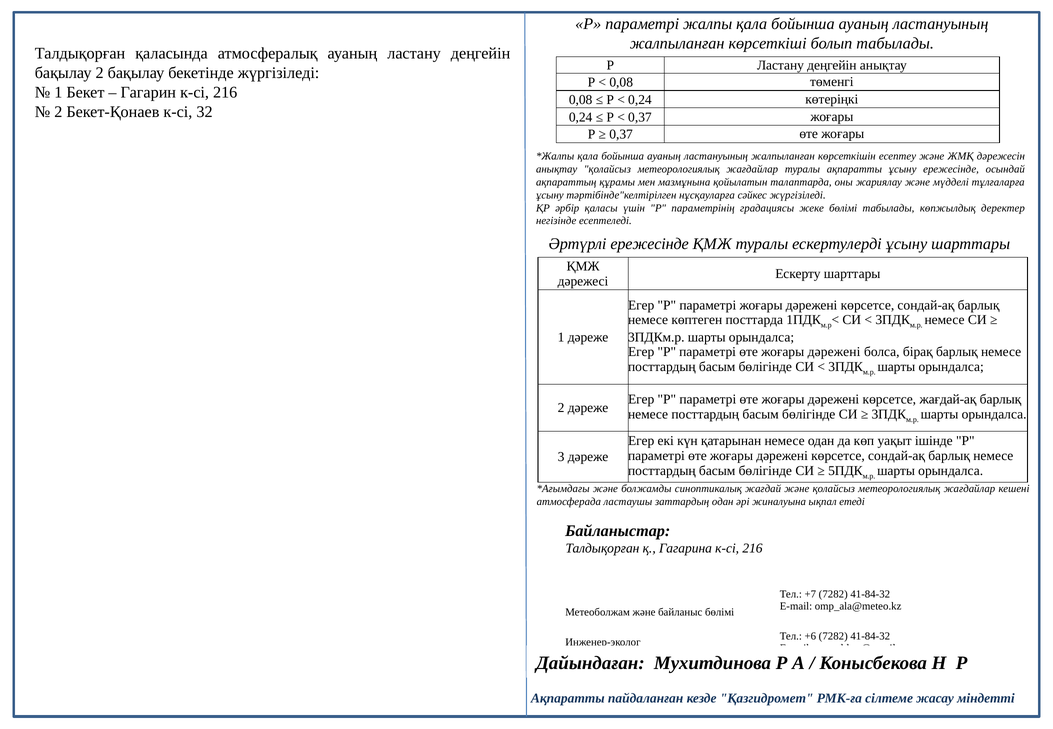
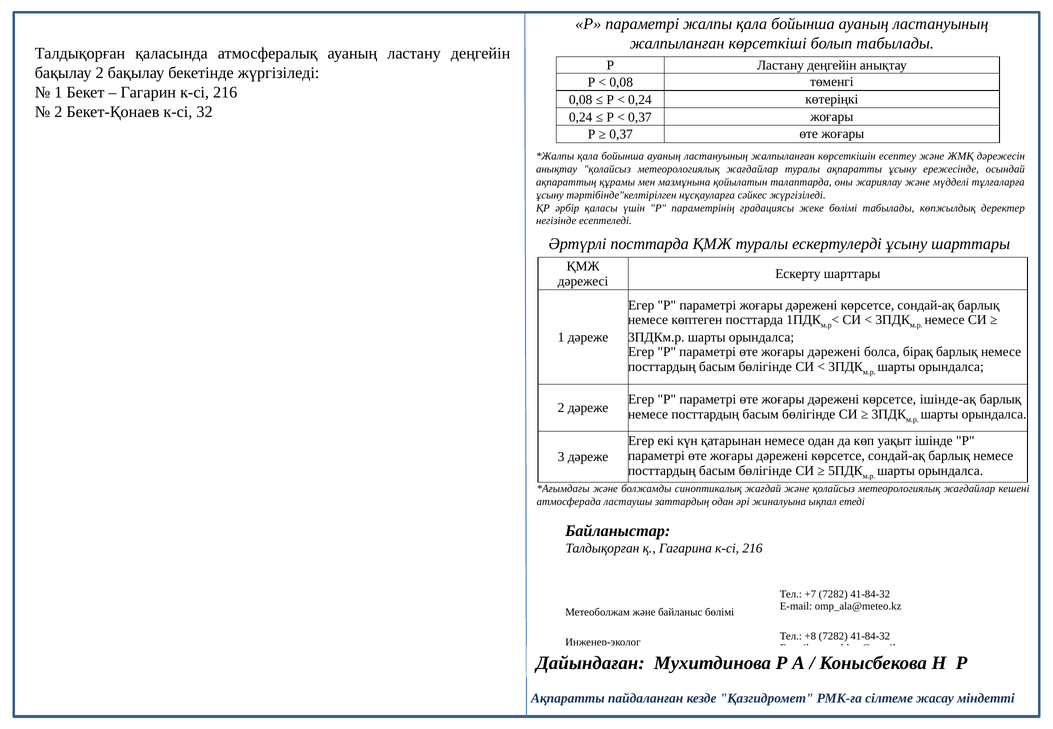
Әртүрлі ережесінде: ережесінде -> посттарда
жағдай-ақ: жағдай-ақ -> ішінде-ақ
+6: +6 -> +8
